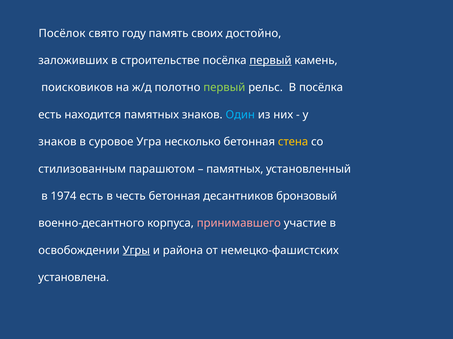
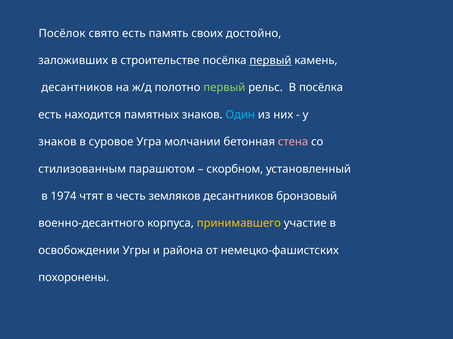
свято году: году -> есть
поисковиков at (77, 88): поисковиков -> десантников
несколько: несколько -> молчании
стена colour: yellow -> pink
памятных at (235, 169): памятных -> скорбном
1974 есть: есть -> чтят
честь бетонная: бетонная -> земляков
принимавшего colour: pink -> yellow
Угры underline: present -> none
установлена: установлена -> похоронены
